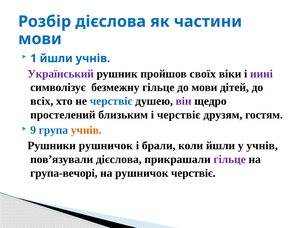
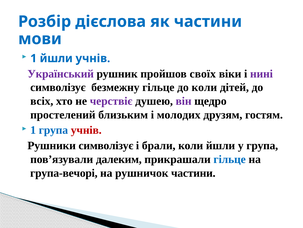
до мови: мови -> коли
черствіє at (111, 101) colour: blue -> purple
і черствіє: черствіє -> молодих
9 at (33, 130): 9 -> 1
учнів at (86, 130) colour: orange -> red
Рушники рушничок: рушничок -> символізує
у учнів: учнів -> група
пов’язували дієслова: дієслова -> далеким
гільце at (230, 159) colour: purple -> blue
рушничок черствіє: черствіє -> частини
